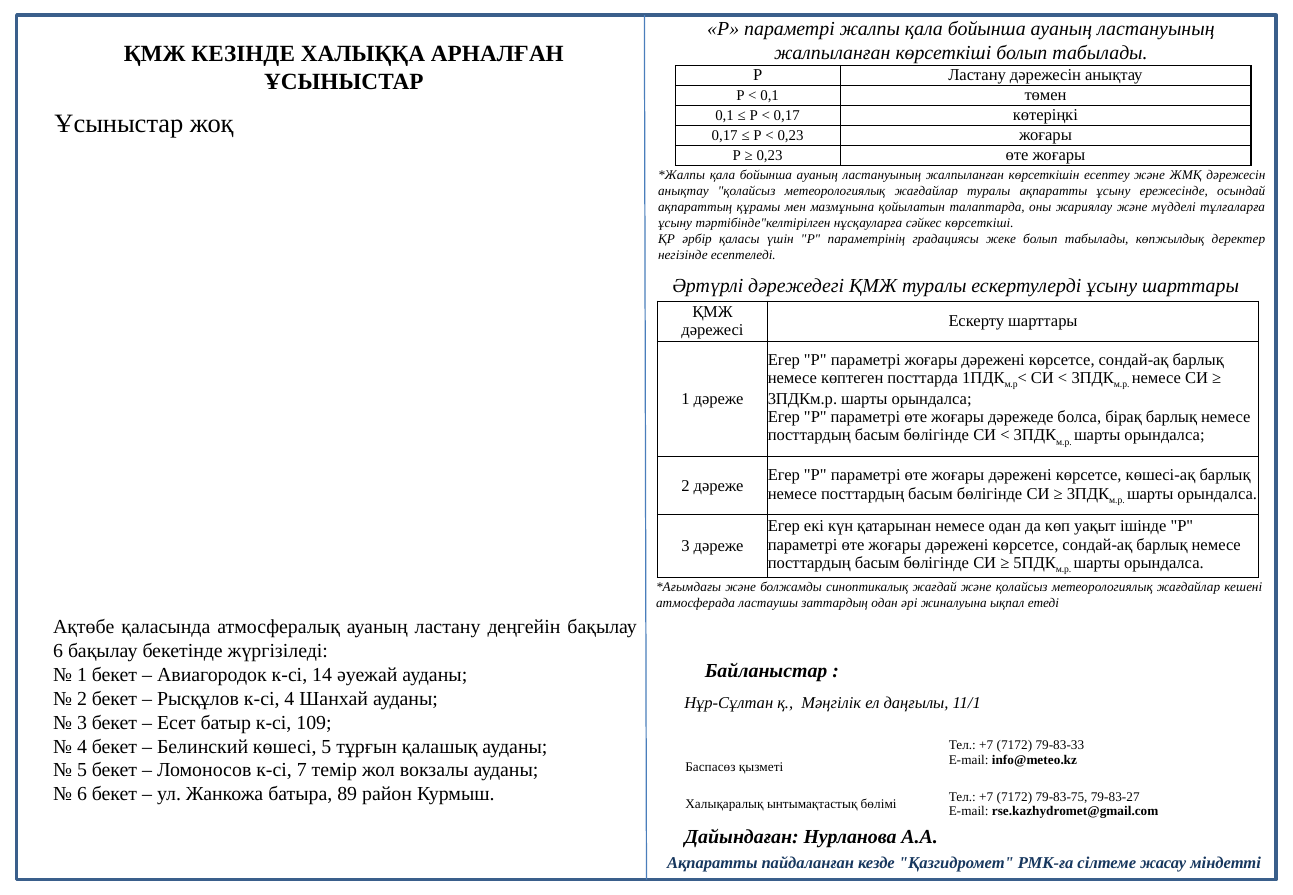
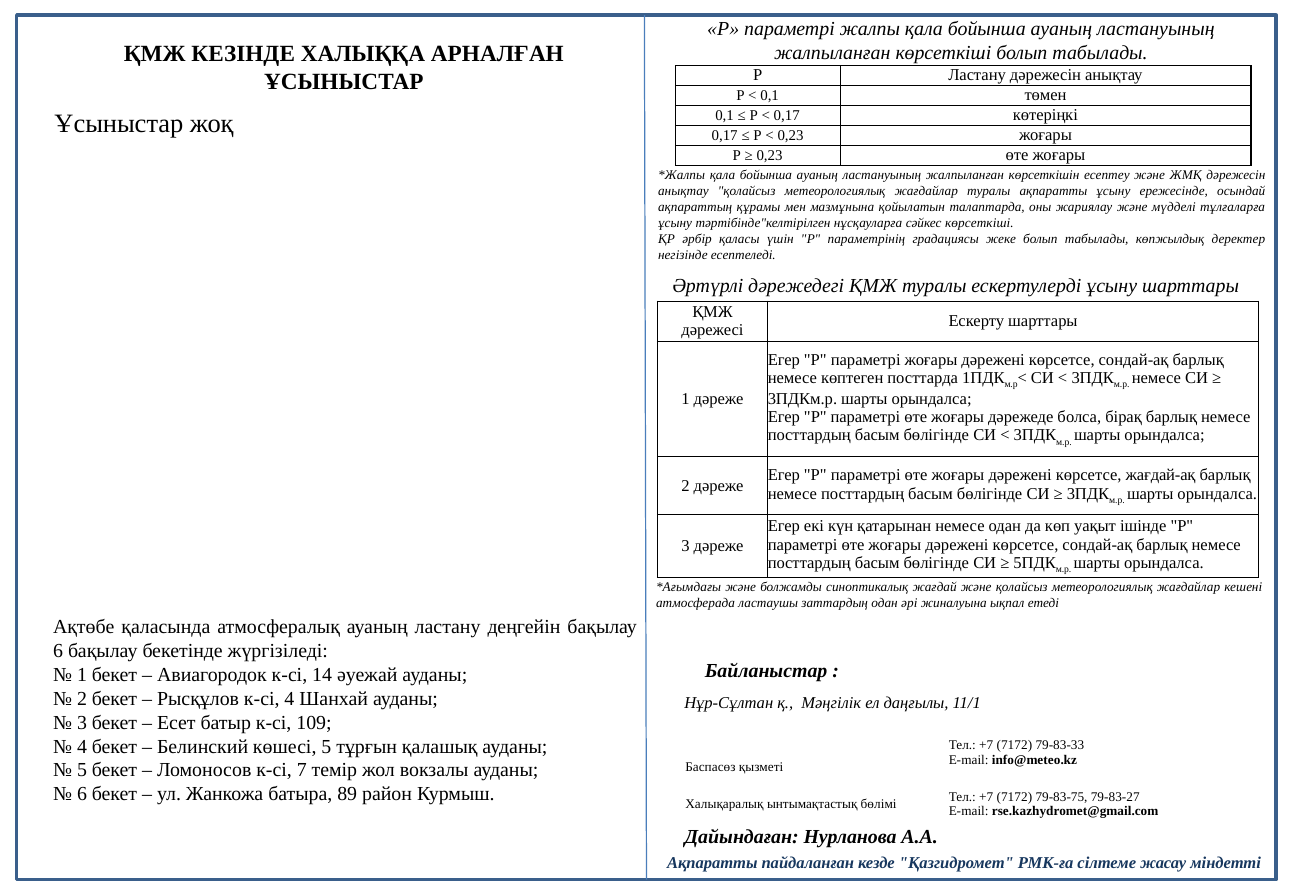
көшесі-ақ: көшесі-ақ -> жағдай-ақ
